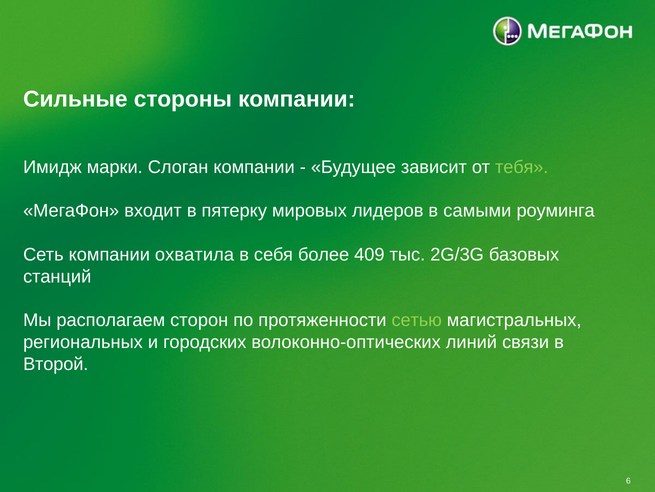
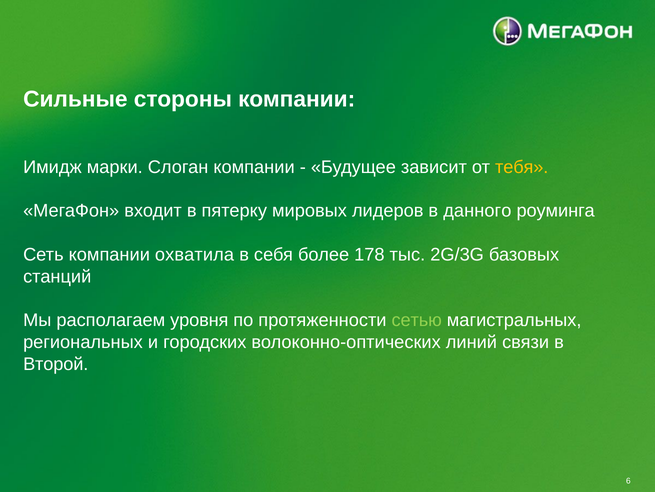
тебя colour: light green -> yellow
самыми: самыми -> данного
409: 409 -> 178
сторон: сторон -> уровня
